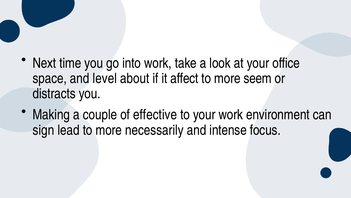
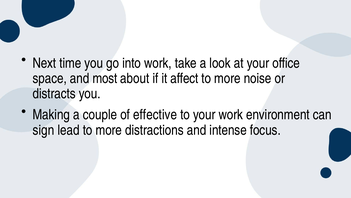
level: level -> most
seem: seem -> noise
necessarily: necessarily -> distractions
